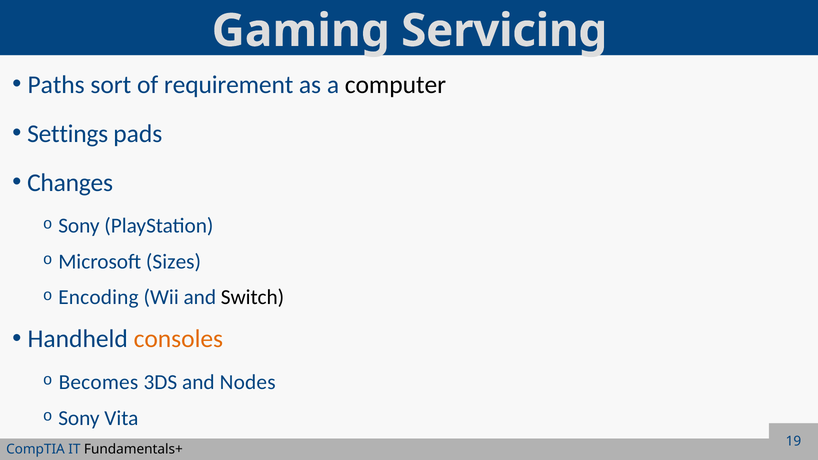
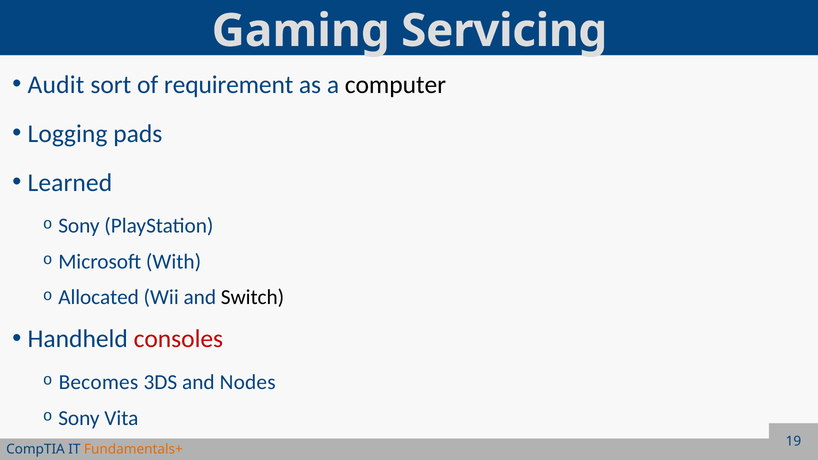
Paths: Paths -> Audit
Settings: Settings -> Logging
Changes: Changes -> Learned
Sizes: Sizes -> With
Encoding: Encoding -> Allocated
consoles colour: orange -> red
Fundamentals+ colour: black -> orange
